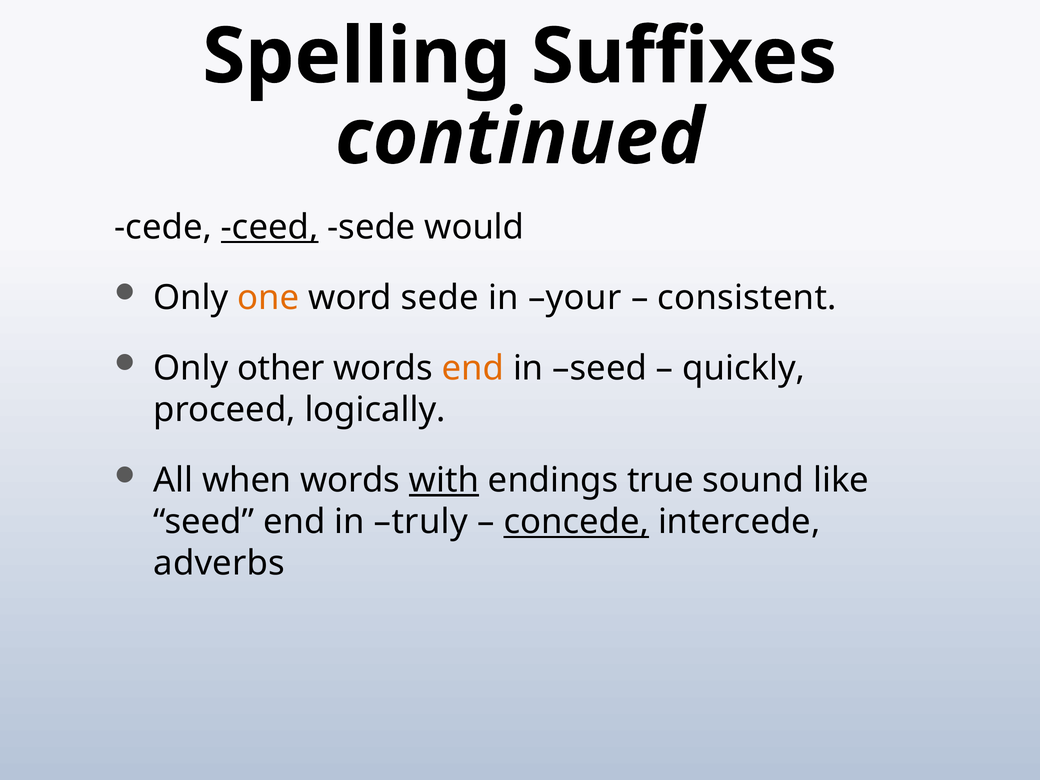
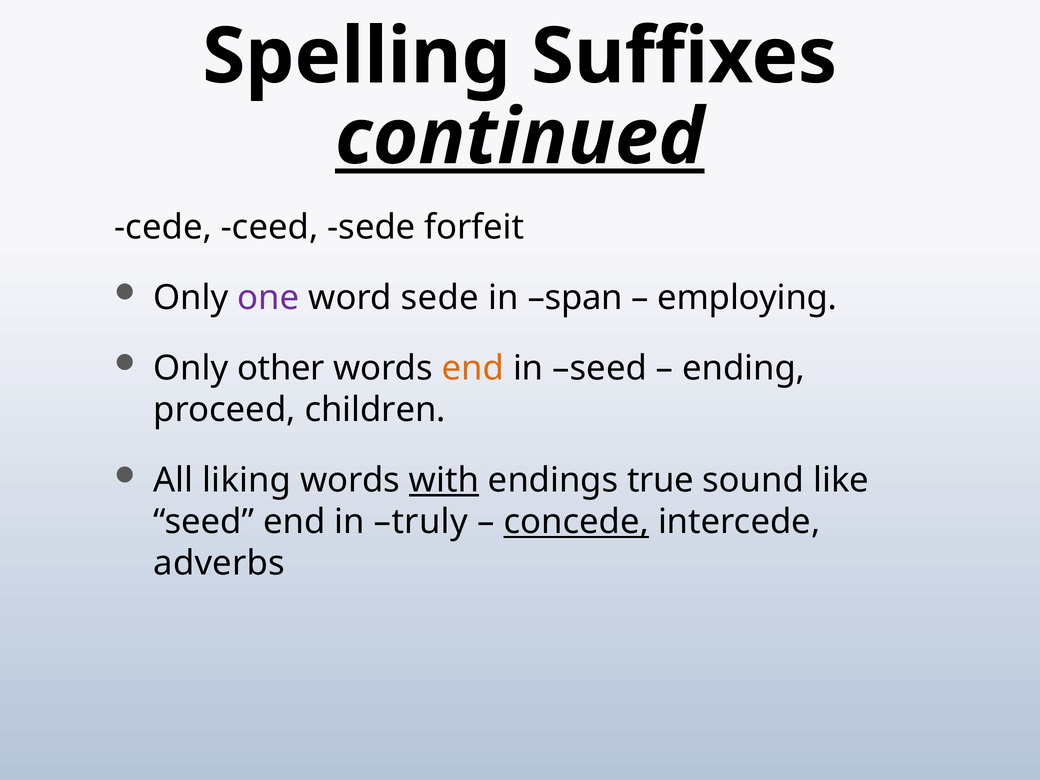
continued underline: none -> present
ceed underline: present -> none
would: would -> forfeit
one colour: orange -> purple
your: your -> span
consistent: consistent -> employing
quickly: quickly -> ending
logically: logically -> children
when: when -> liking
